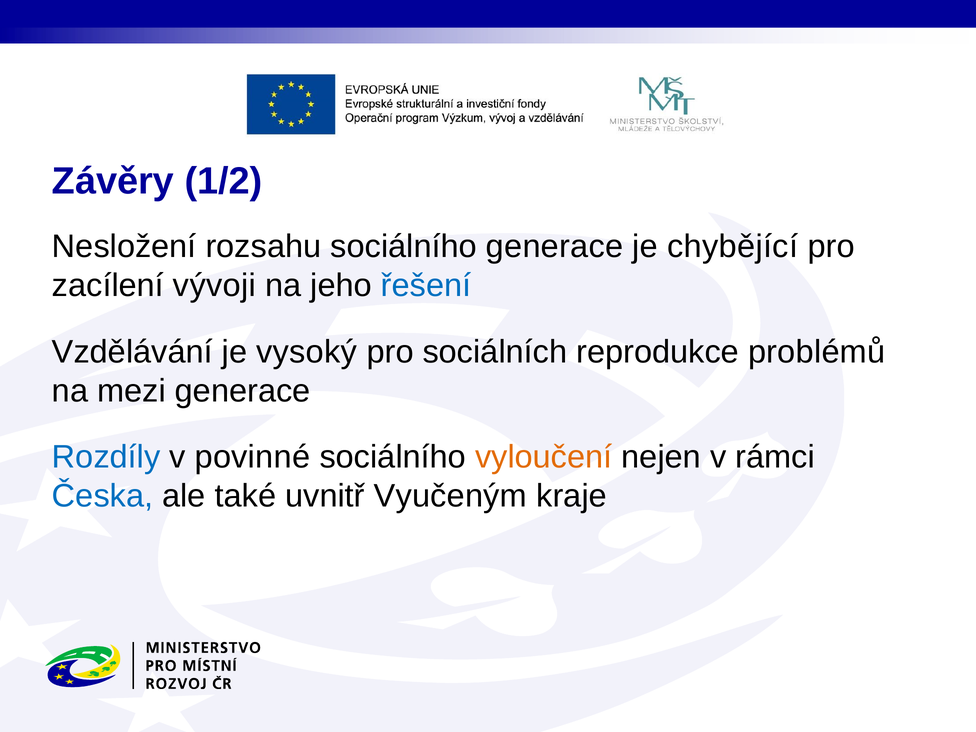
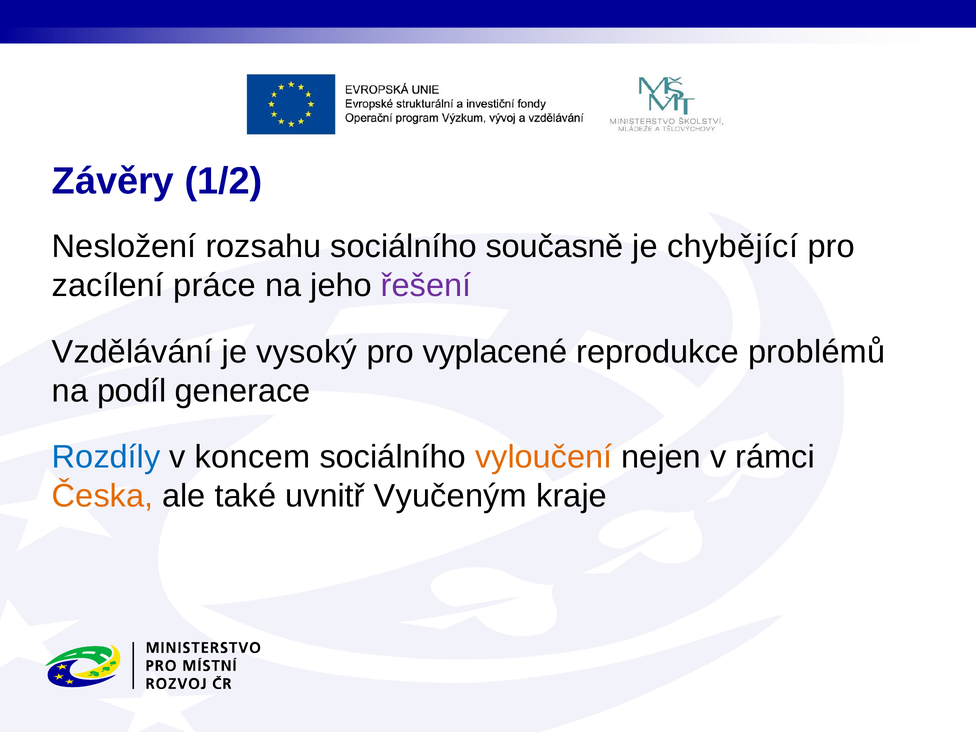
sociálního generace: generace -> současně
vývoji: vývoji -> práce
řešení colour: blue -> purple
sociálních: sociálních -> vyplacené
mezi: mezi -> podíl
povinné: povinné -> koncem
Česka colour: blue -> orange
